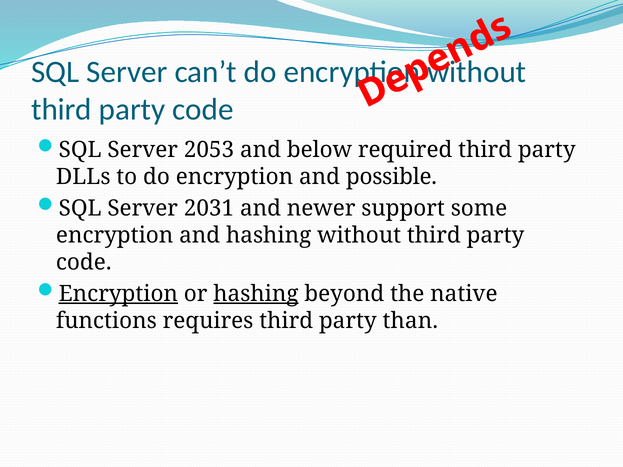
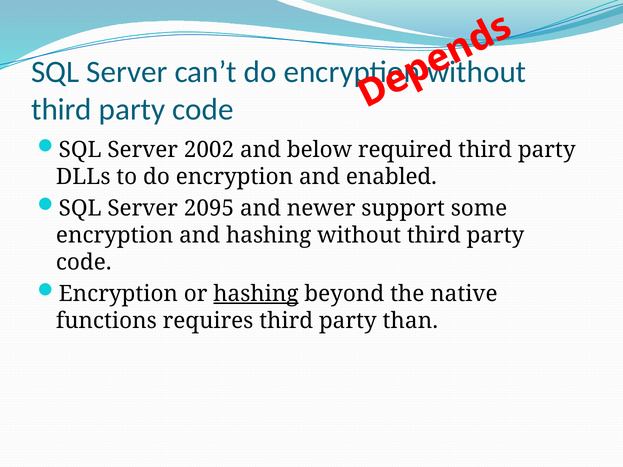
2053: 2053 -> 2002
possible: possible -> enabled
2031: 2031 -> 2095
Encryption at (118, 294) underline: present -> none
